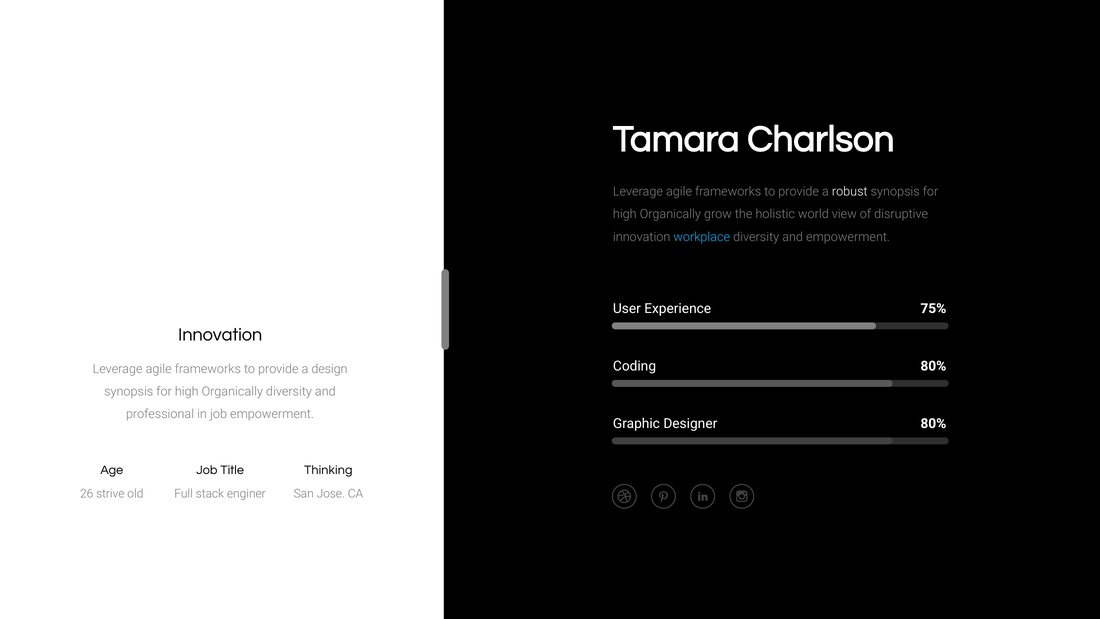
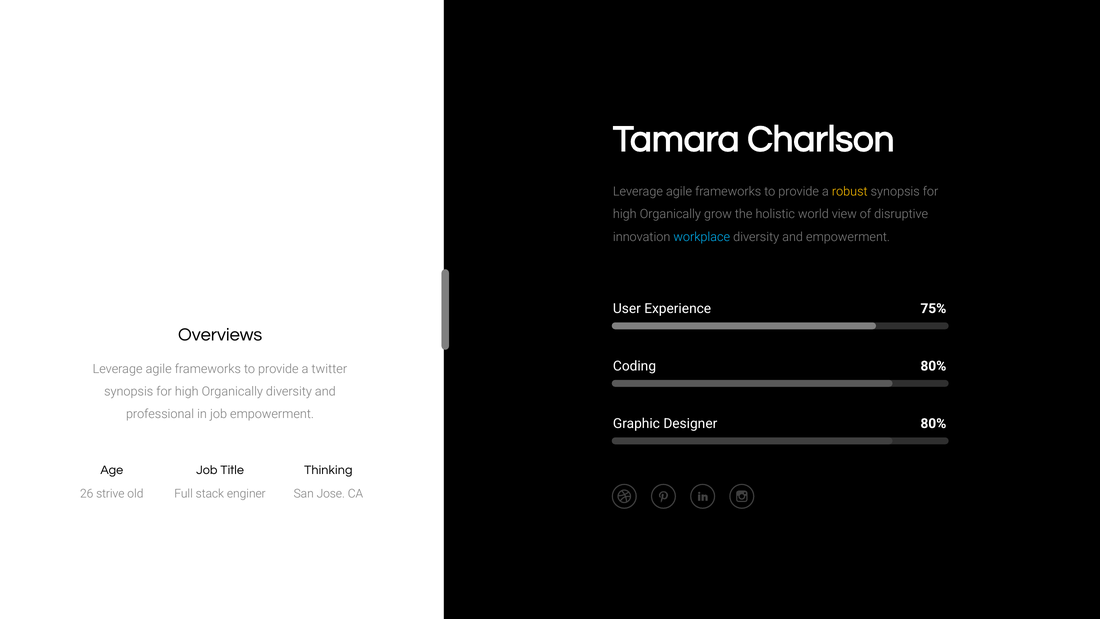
robust colour: white -> yellow
Innovation at (220, 334): Innovation -> Overviews
design: design -> twitter
